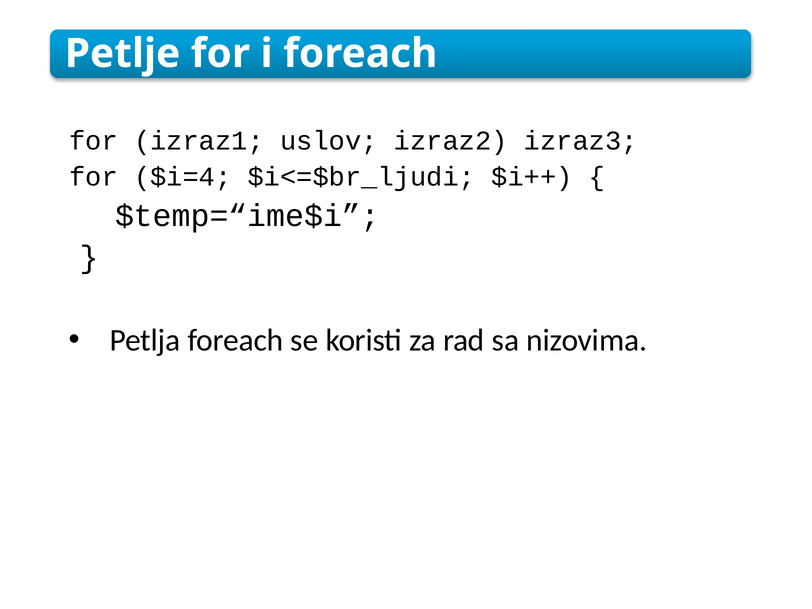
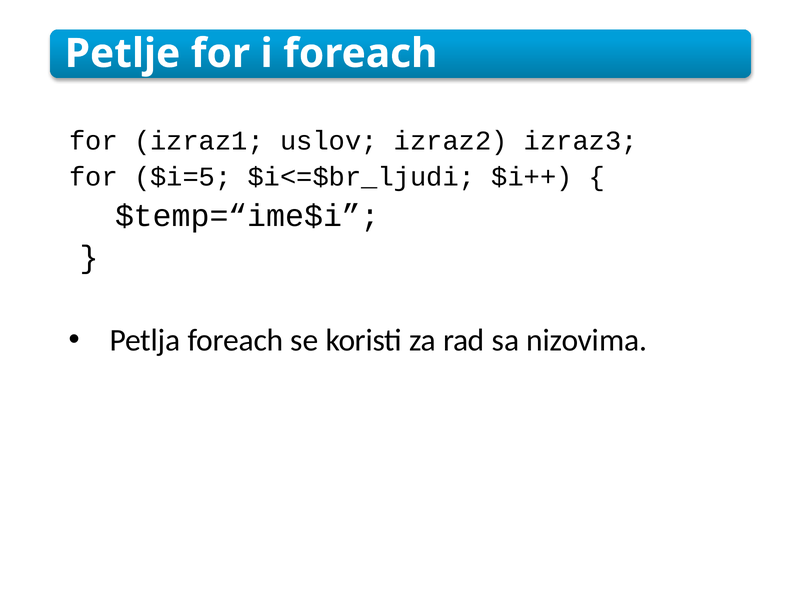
$i=4: $i=4 -> $i=5
